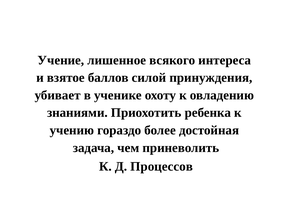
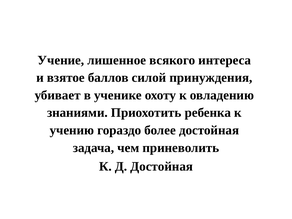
Д Процессов: Процессов -> Достойная
